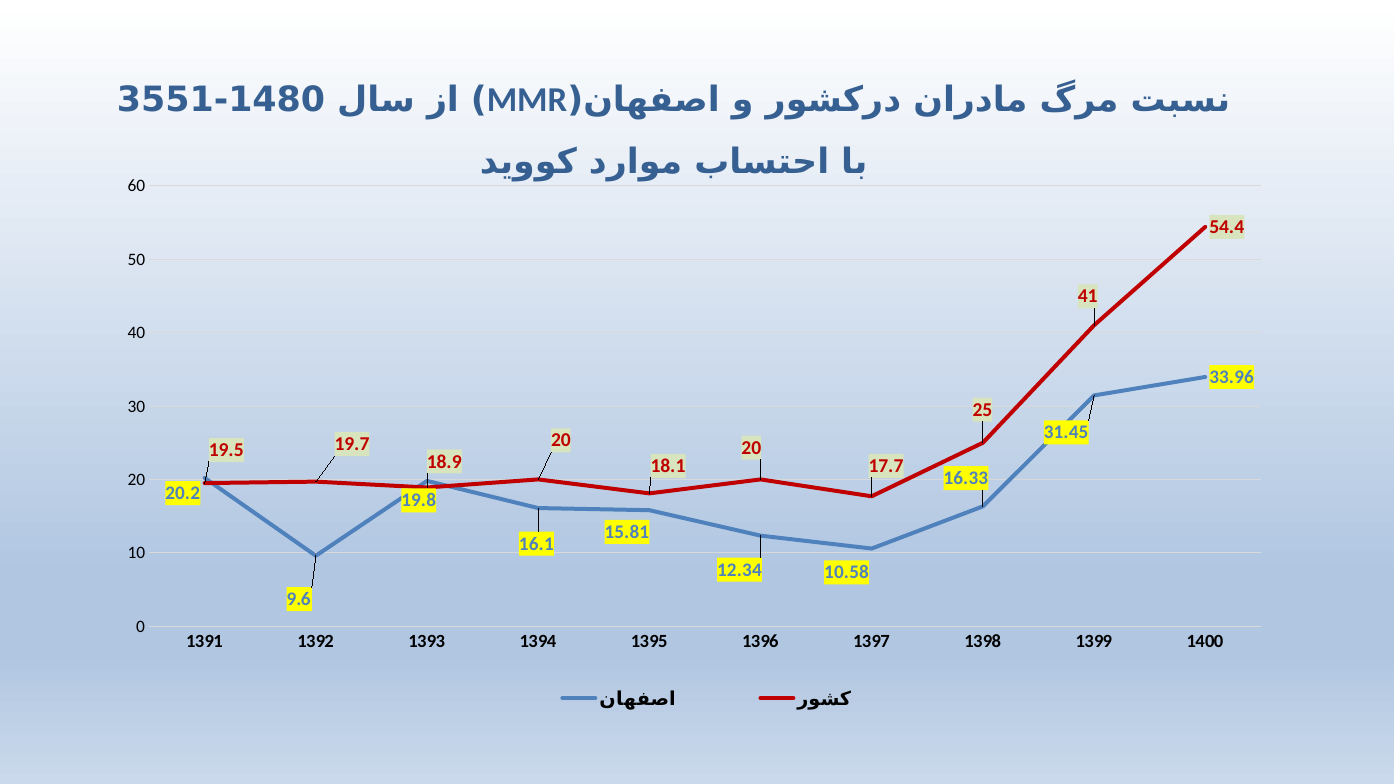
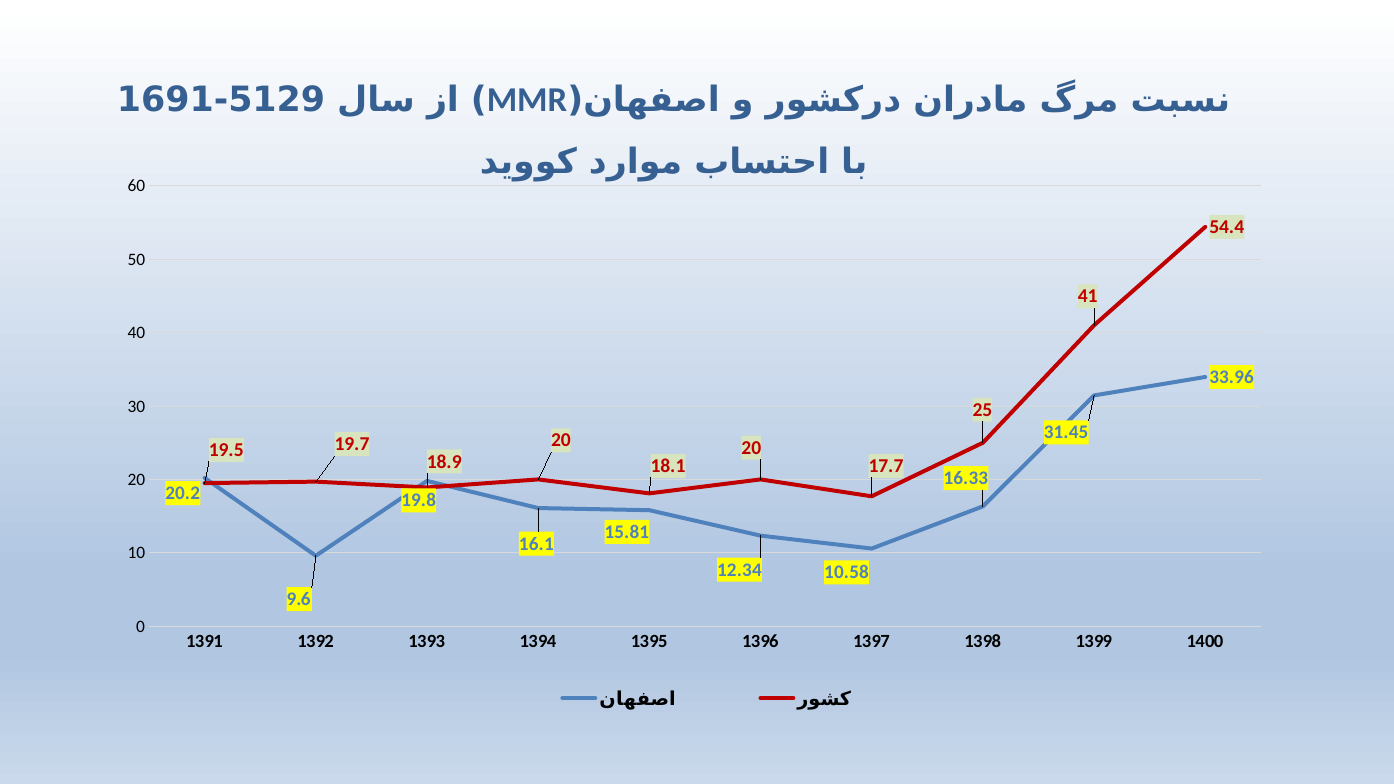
3551: 3551 -> 1691
1480: 1480 -> 5129
